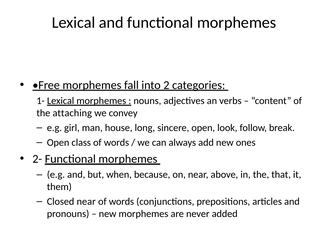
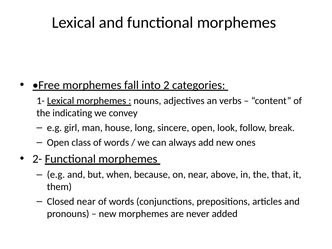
attaching: attaching -> indicating
